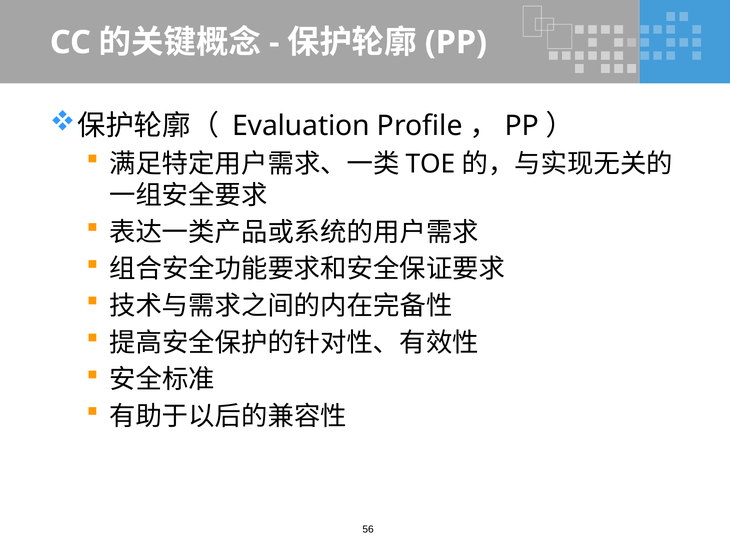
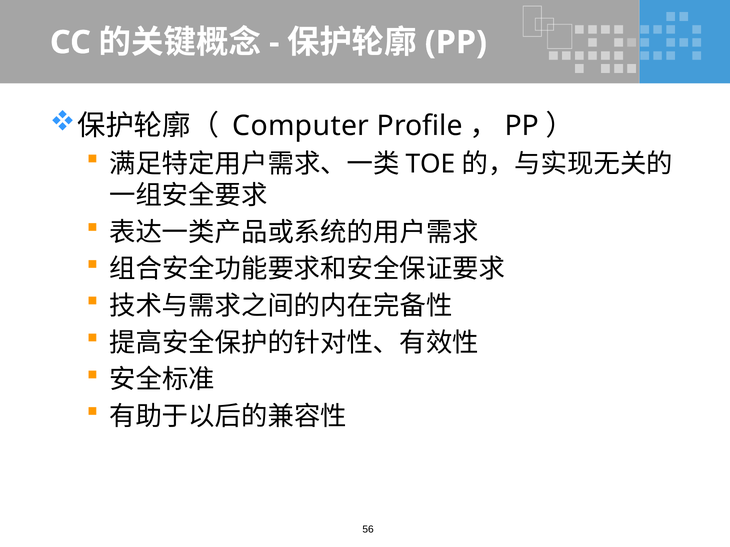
Evaluation: Evaluation -> Computer
